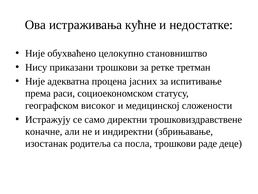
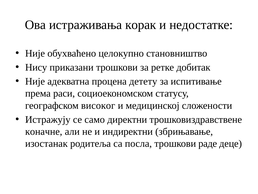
кућне: кућне -> корак
третман: третман -> добитак
јасних: јасних -> детету
